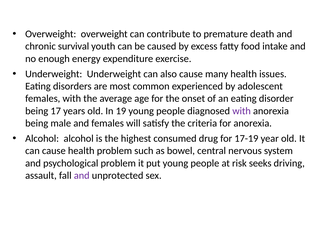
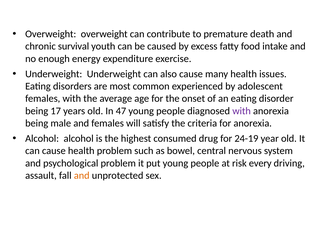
19: 19 -> 47
17-19: 17-19 -> 24-19
seeks: seeks -> every
and at (82, 175) colour: purple -> orange
